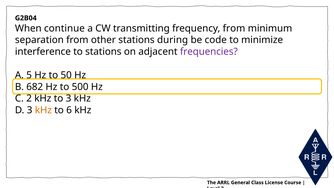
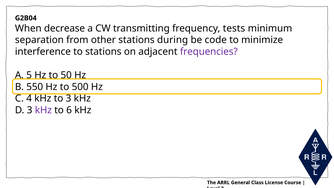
continue: continue -> decrease
frequency from: from -> tests
682: 682 -> 550
C 2: 2 -> 4
kHz at (43, 110) colour: orange -> purple
